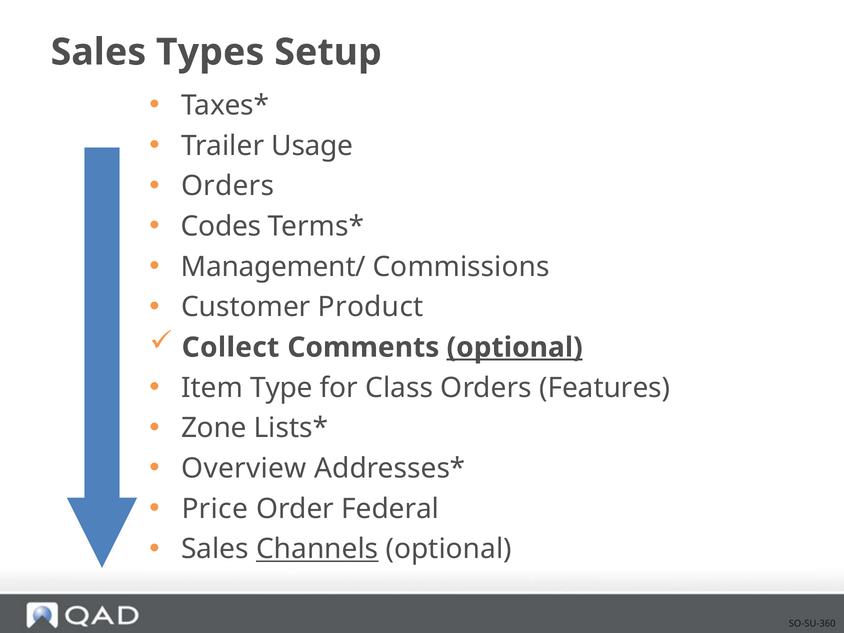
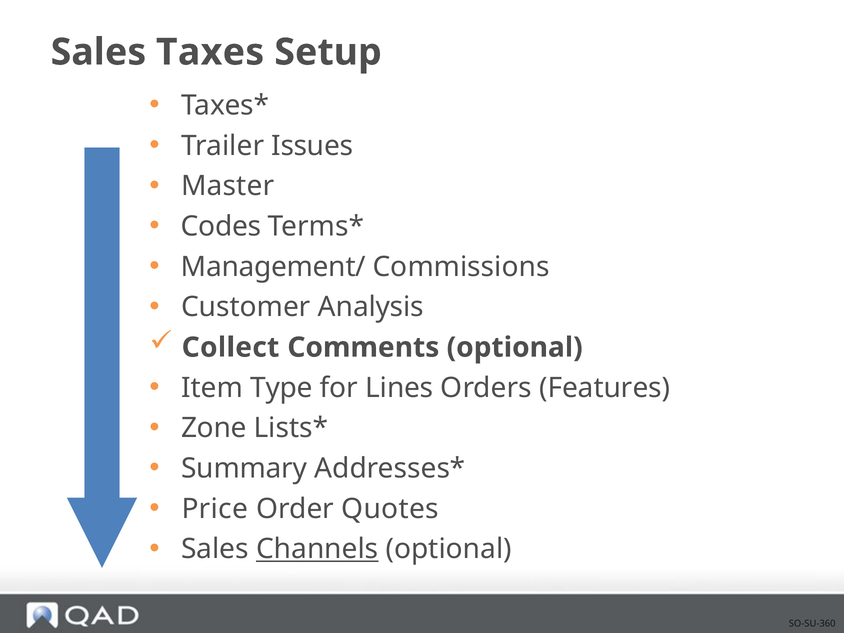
Types: Types -> Taxes
Usage: Usage -> Issues
Orders at (228, 186): Orders -> Master
Product: Product -> Analysis
optional at (515, 347) underline: present -> none
Class: Class -> Lines
Overview: Overview -> Summary
Federal: Federal -> Quotes
